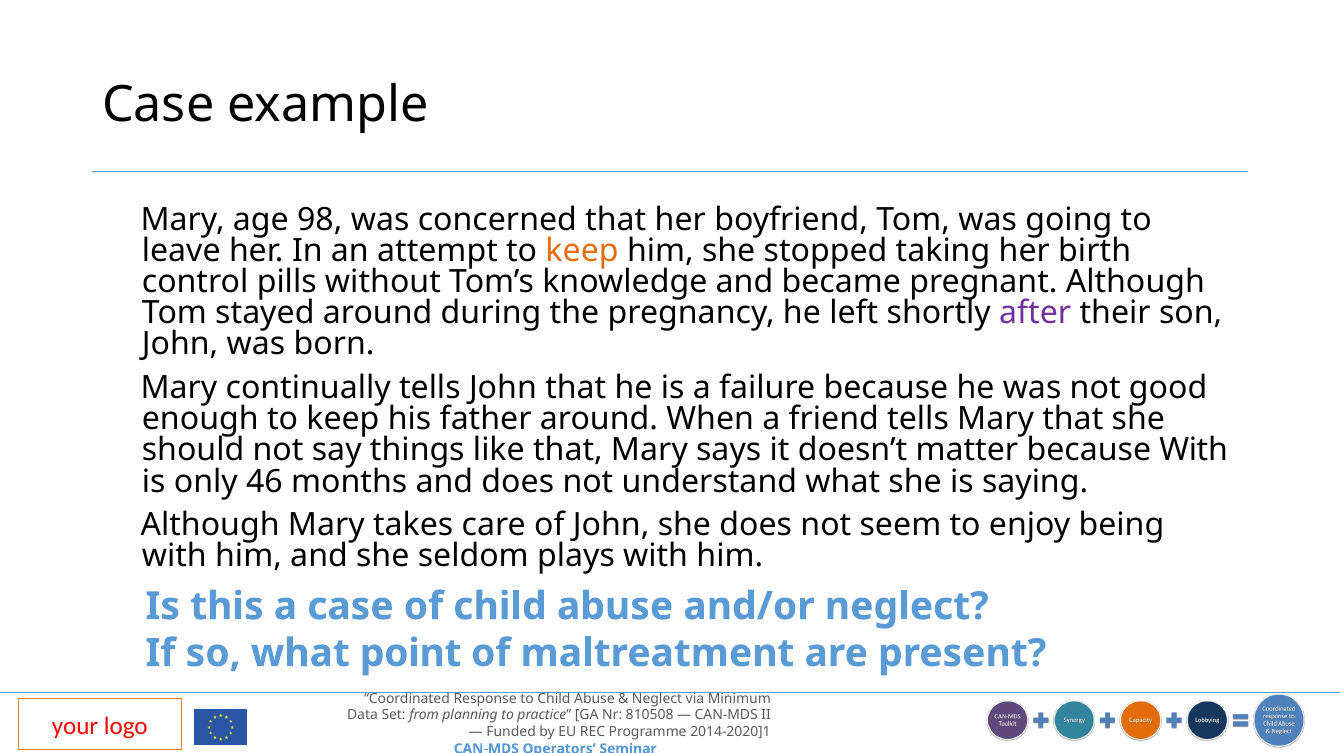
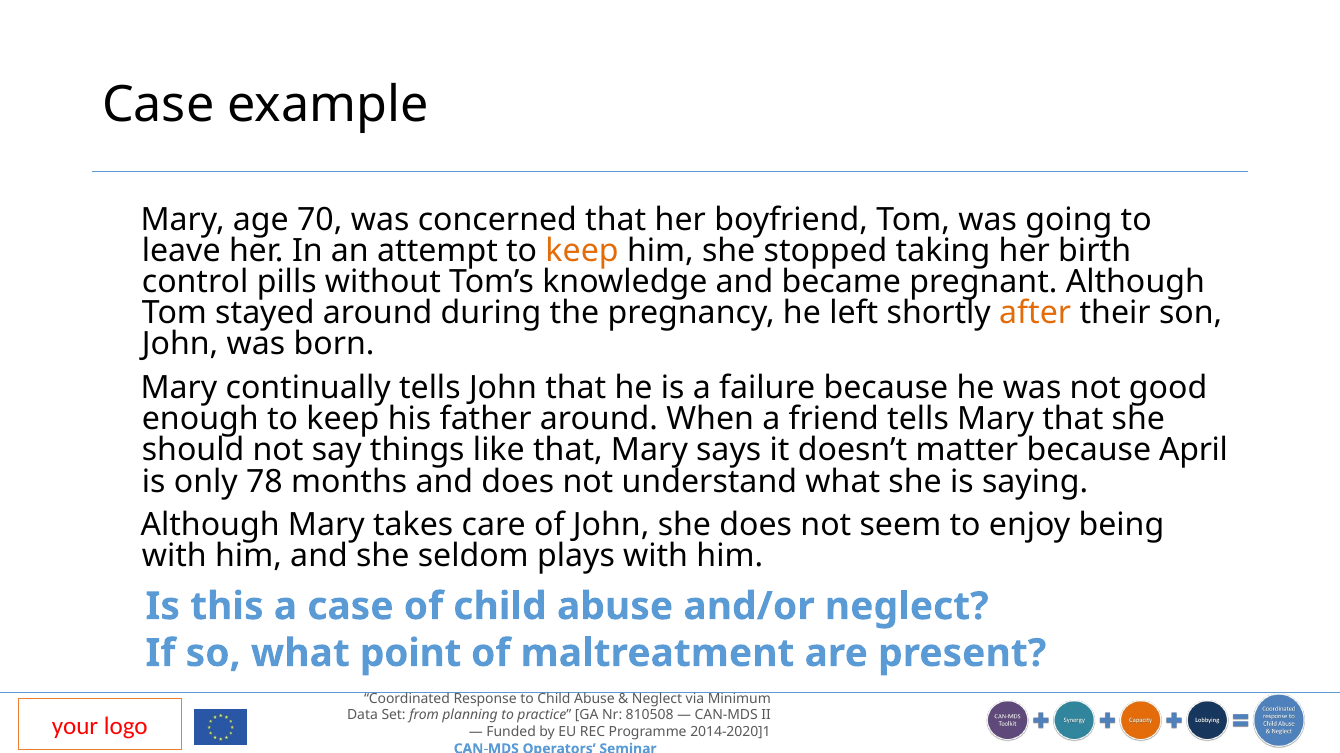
98: 98 -> 70
after colour: purple -> orange
because With: With -> April
46: 46 -> 78
